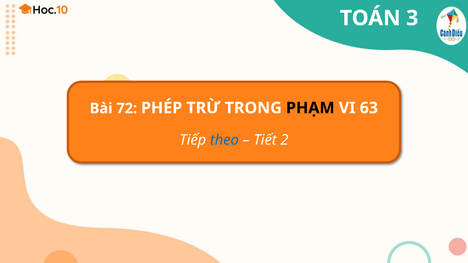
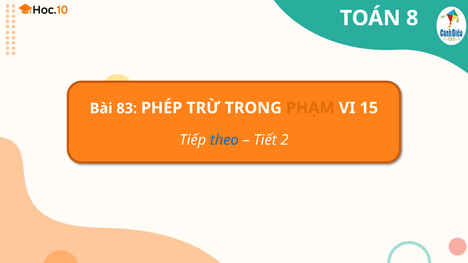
3: 3 -> 8
72: 72 -> 83
PHẠM colour: black -> orange
63: 63 -> 15
